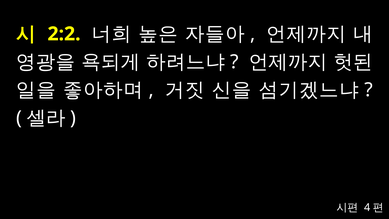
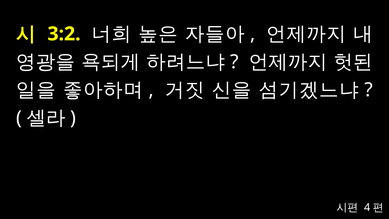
2:2: 2:2 -> 3:2
